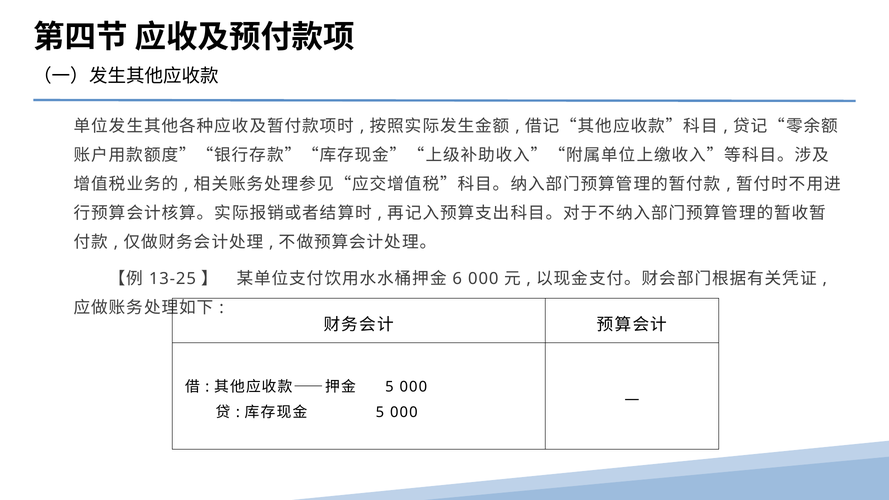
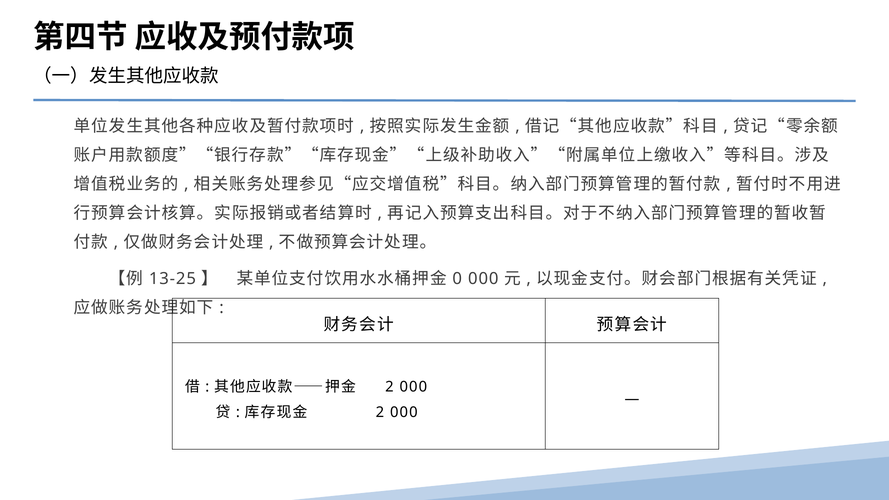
6: 6 -> 0
5 at (389, 387): 5 -> 2
5 at (380, 413): 5 -> 2
